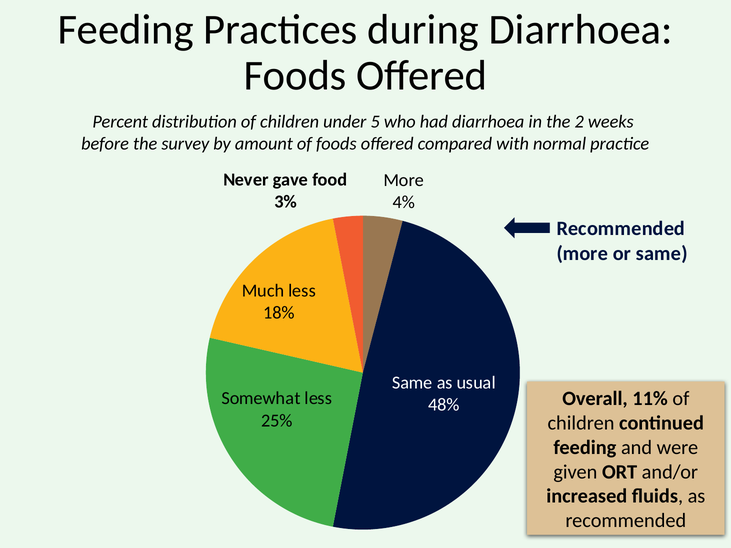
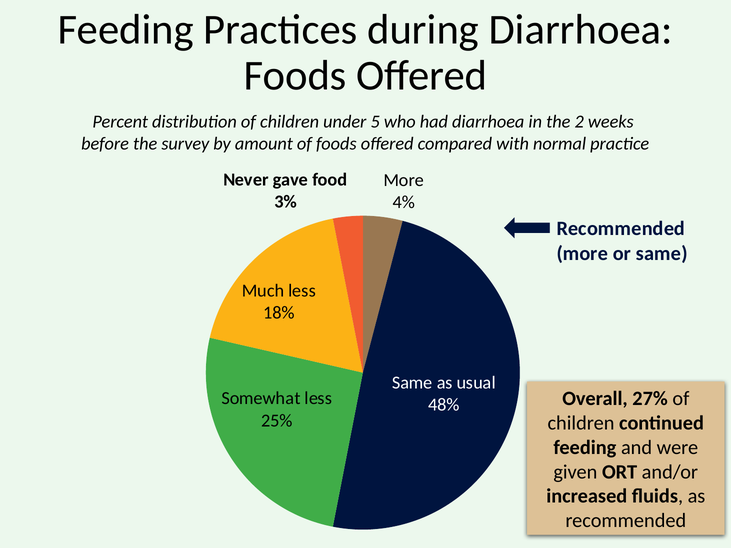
11%: 11% -> 27%
